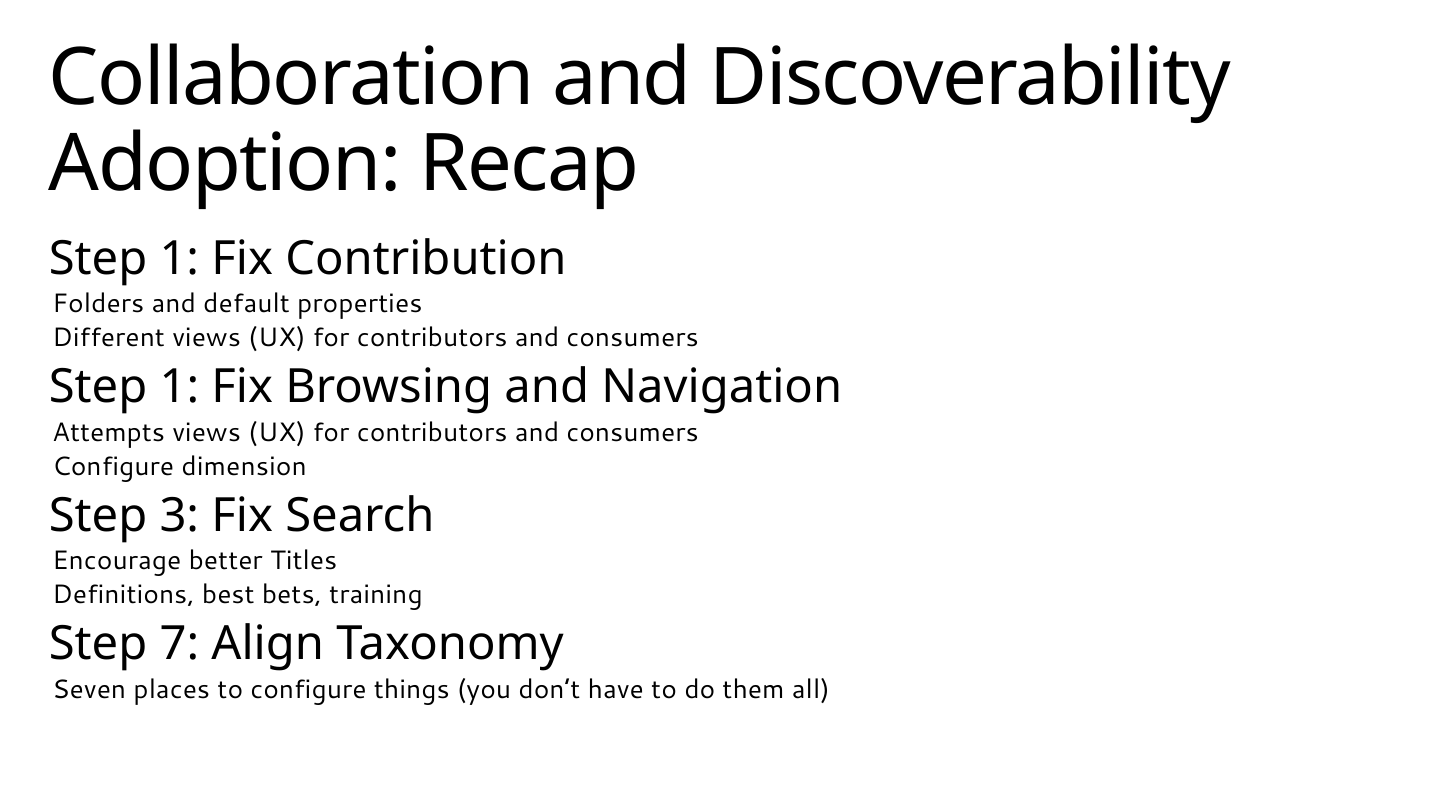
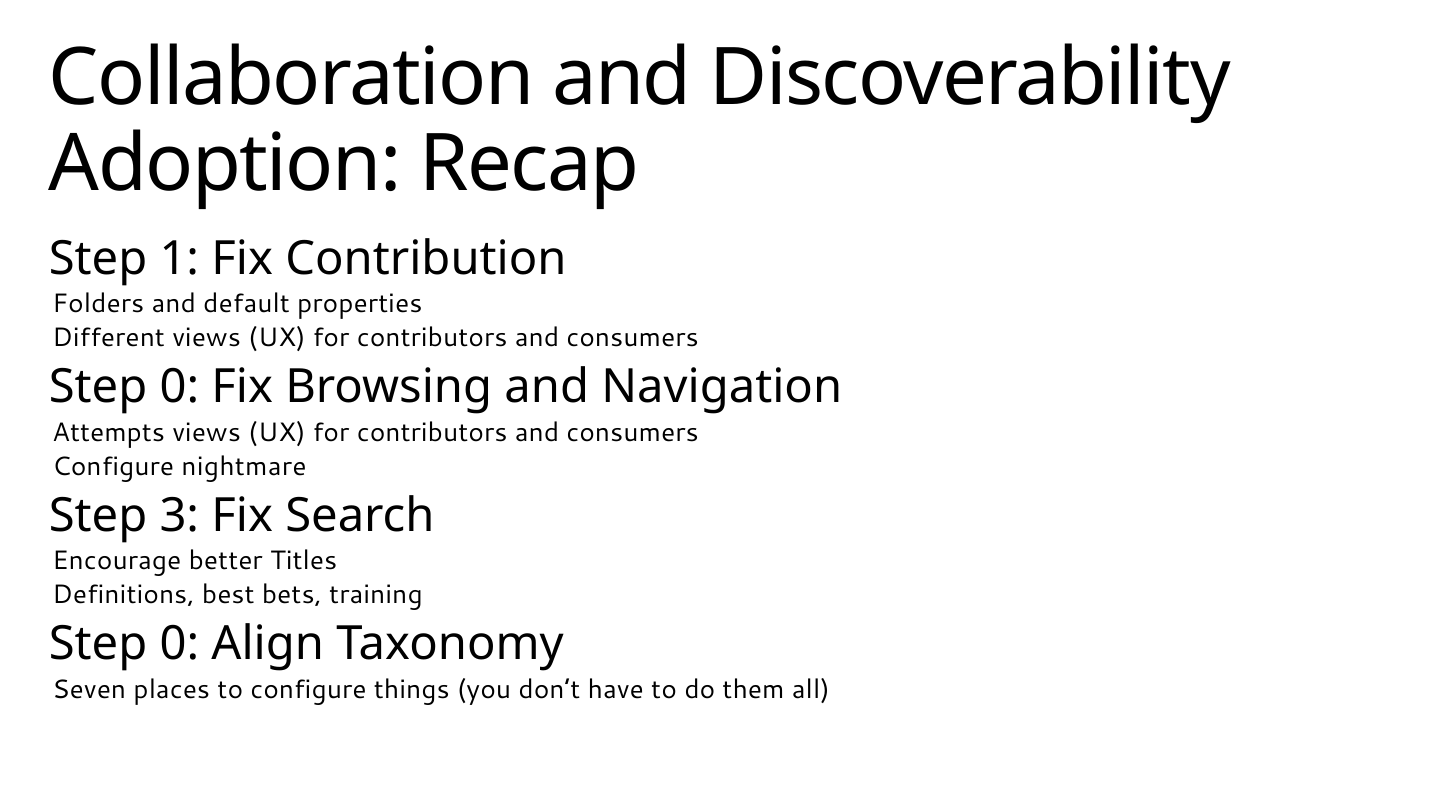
1 at (179, 387): 1 -> 0
dimension: dimension -> nightmare
7 at (179, 644): 7 -> 0
